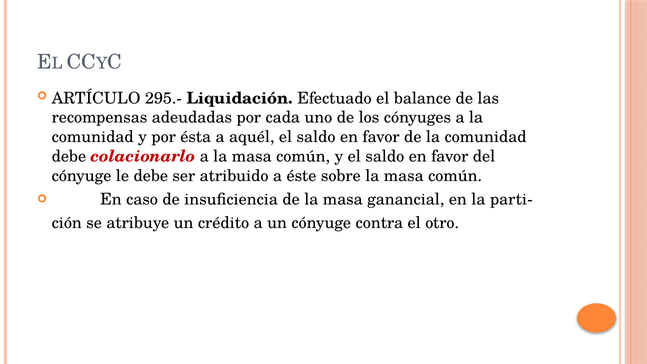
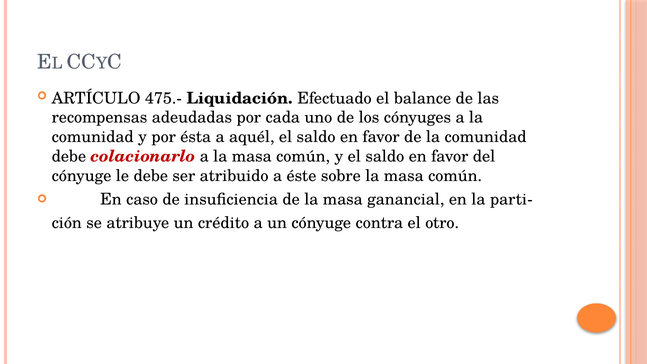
295.-: 295.- -> 475.-
